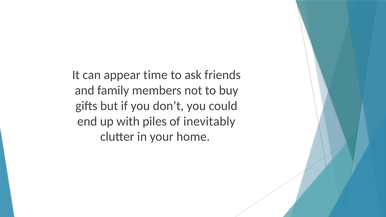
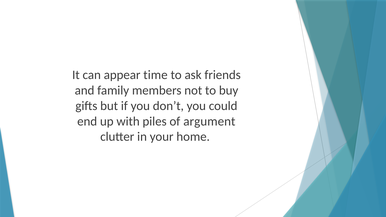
inevitably: inevitably -> argument
